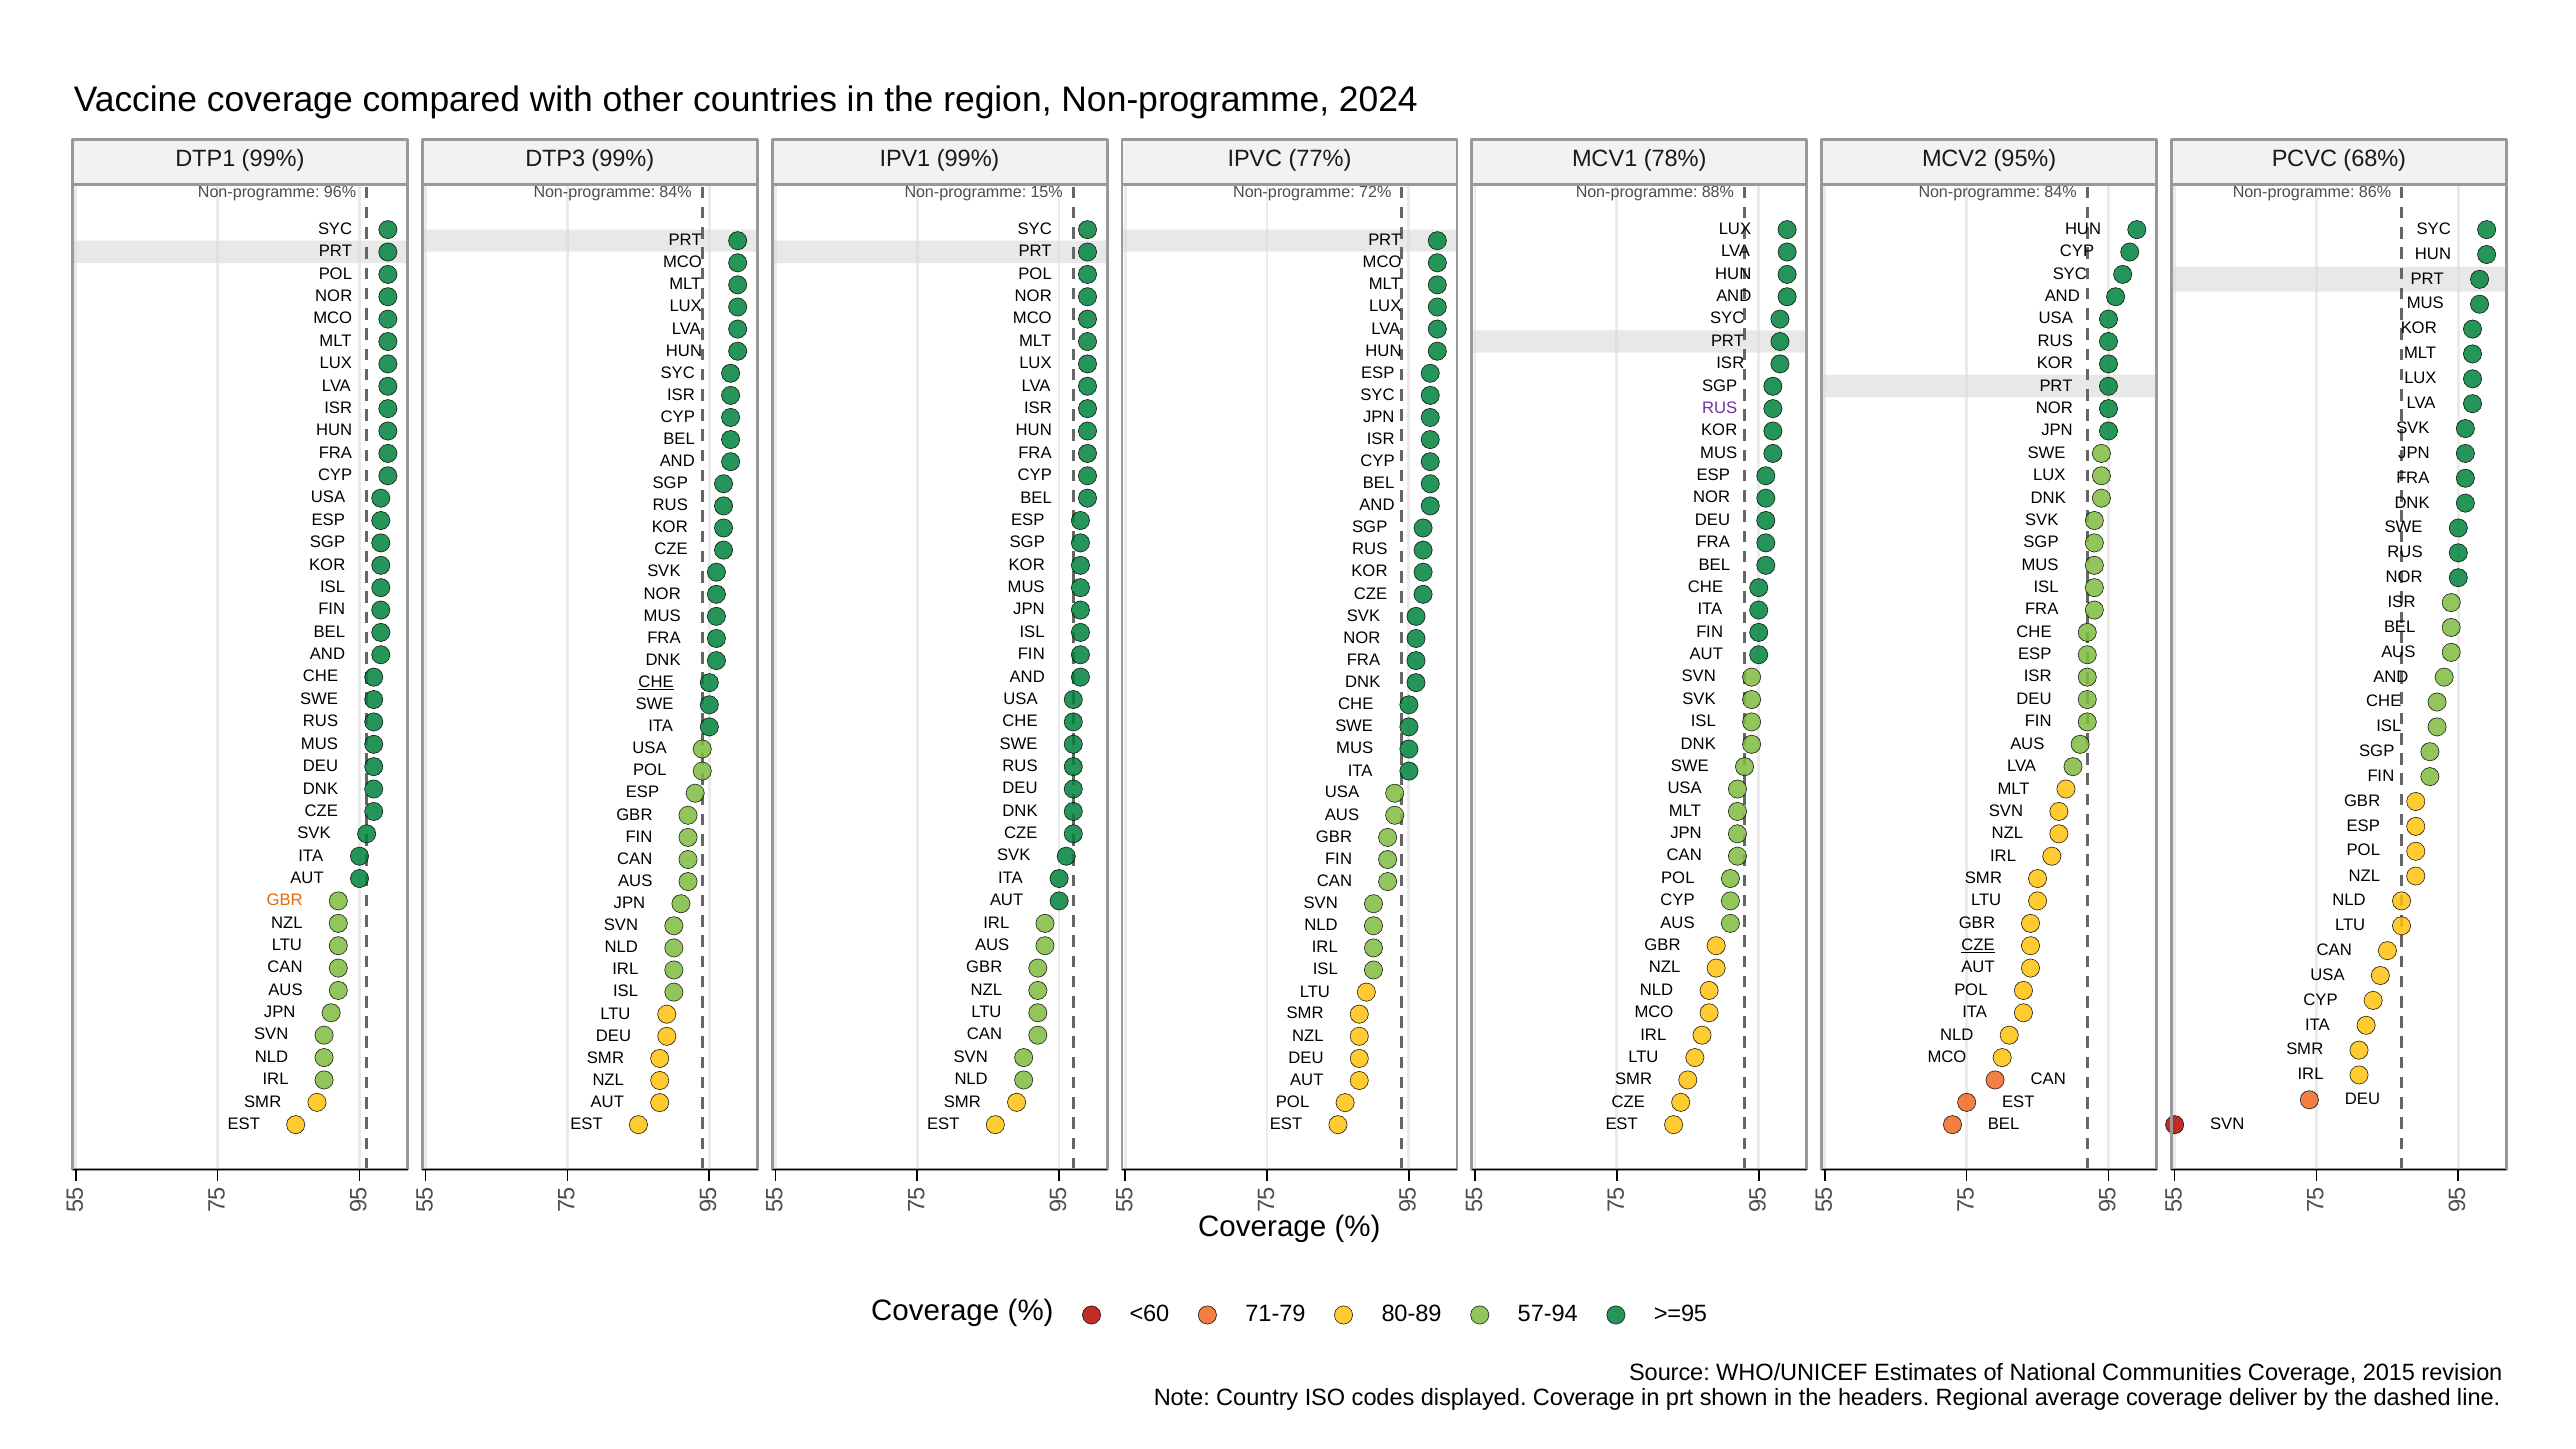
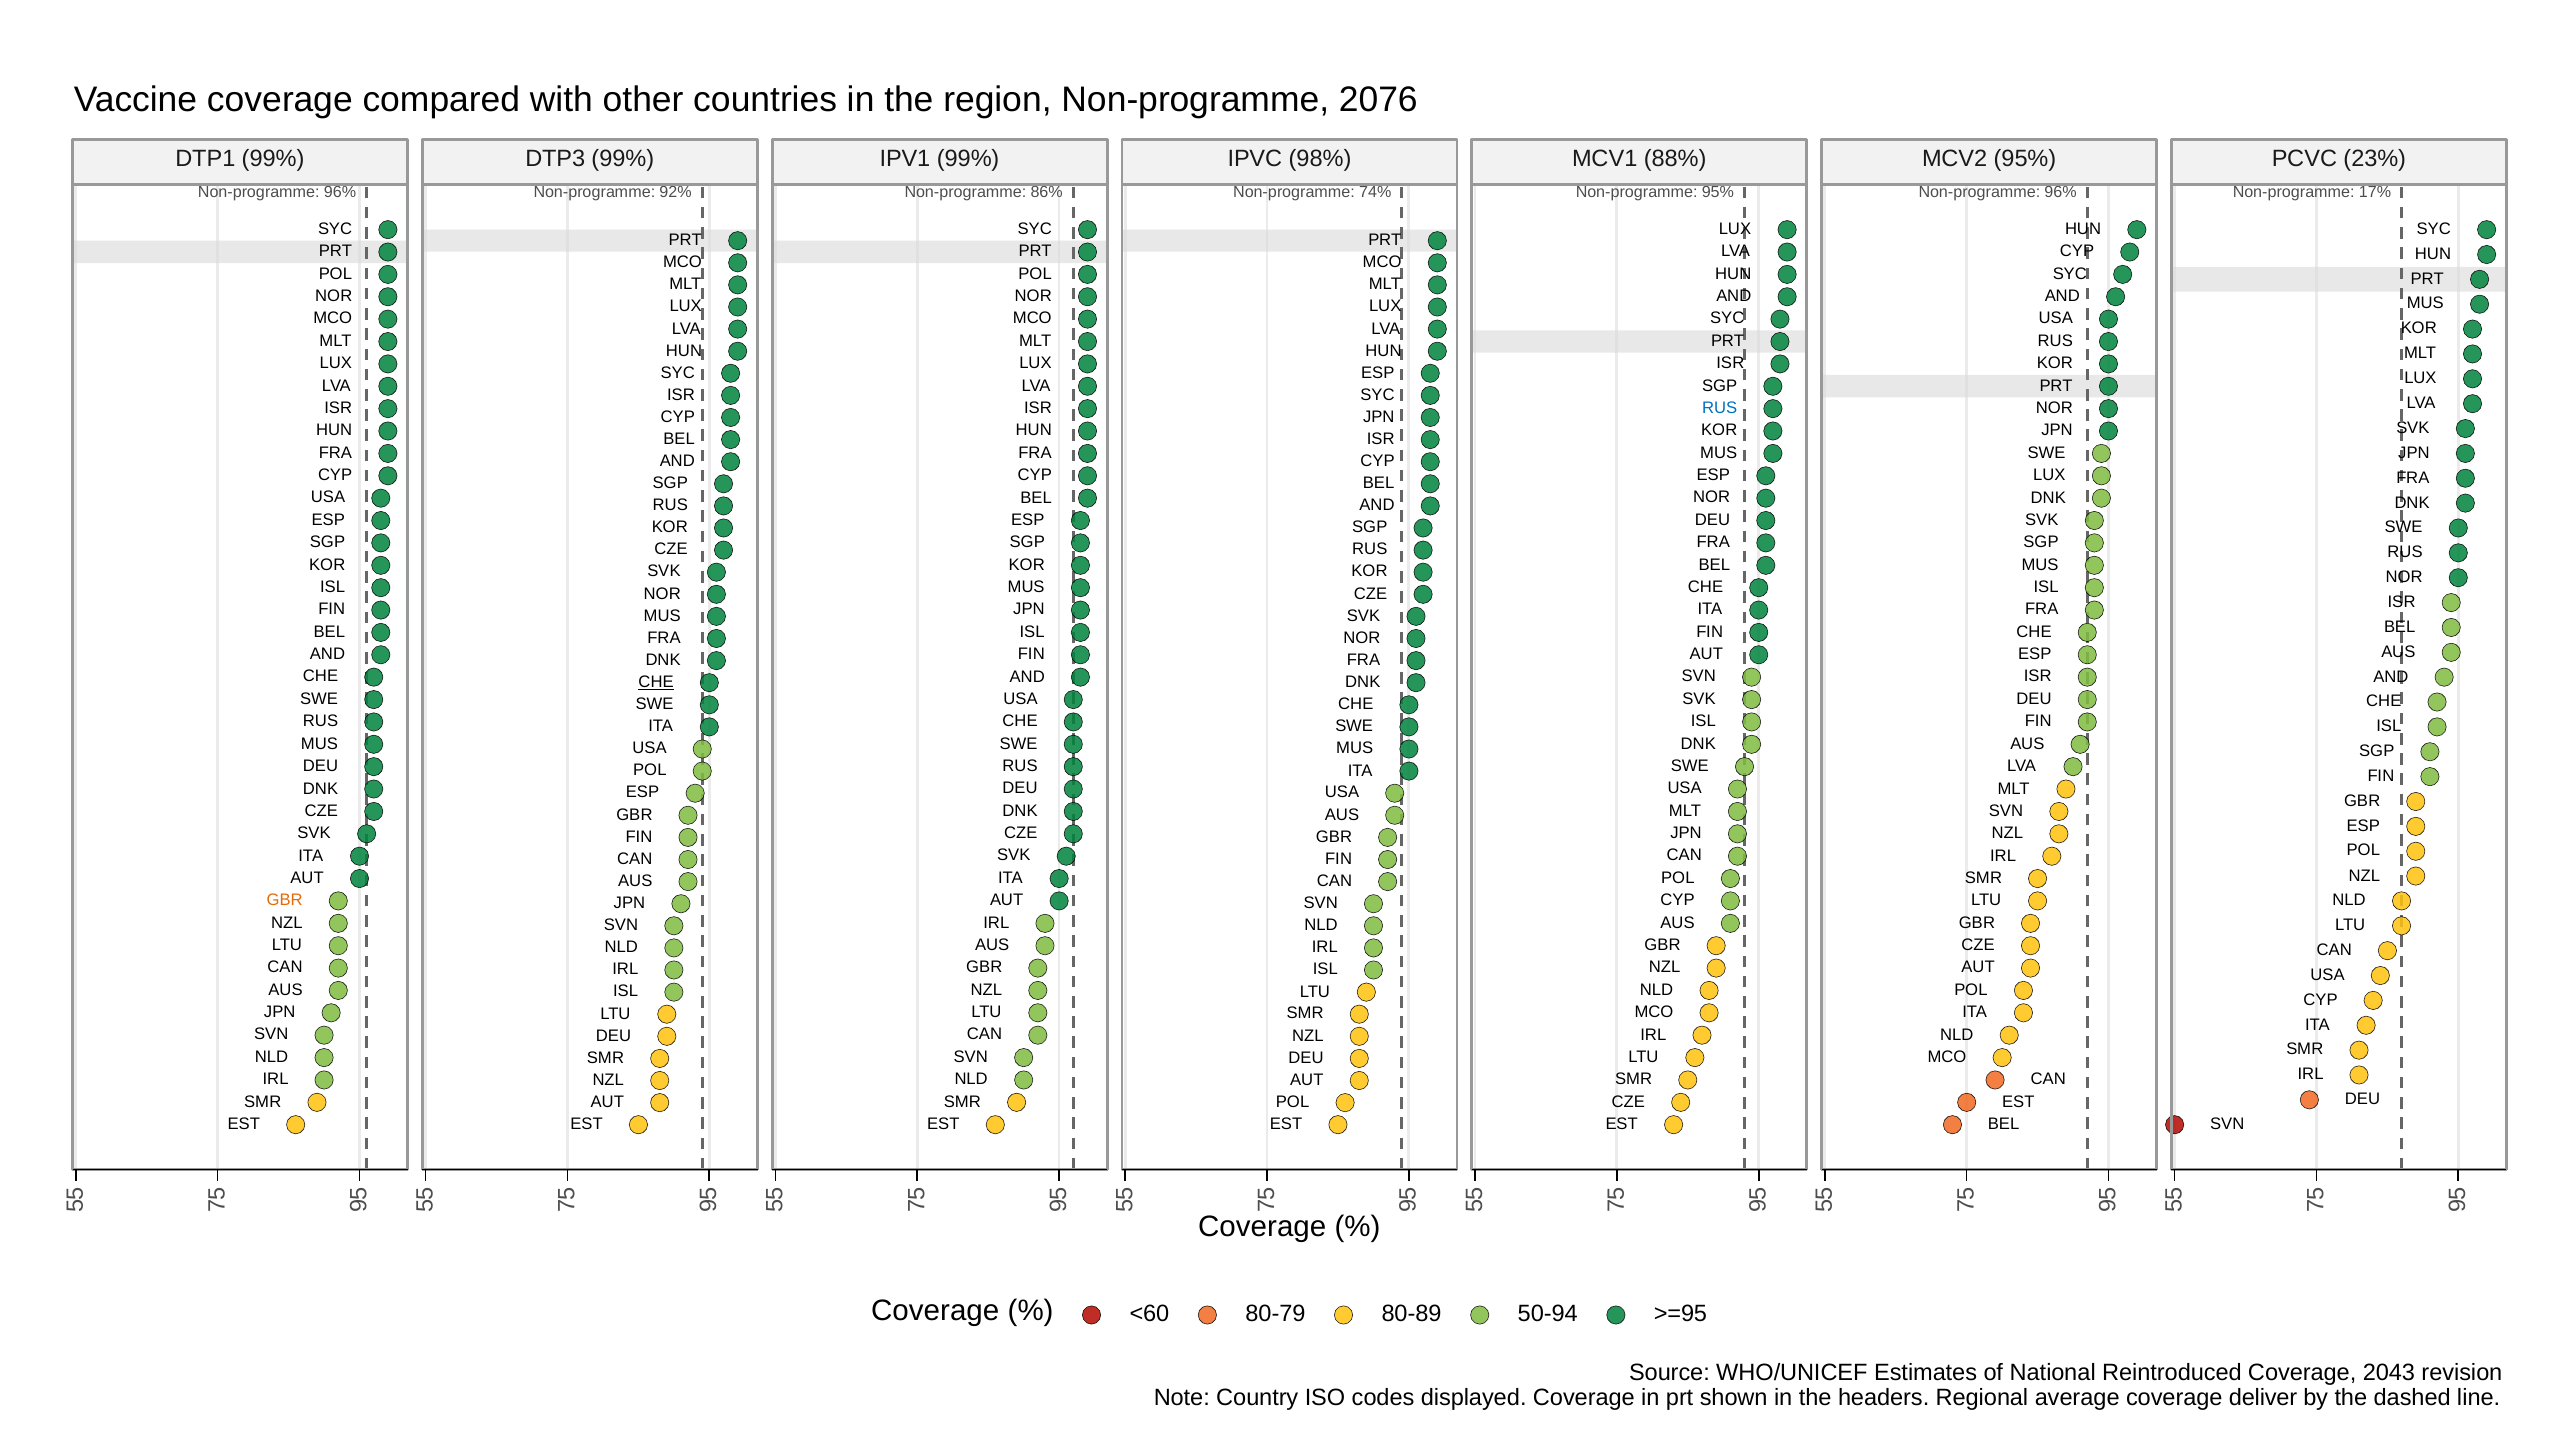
2024: 2024 -> 2076
77%: 77% -> 98%
78%: 78% -> 88%
68%: 68% -> 23%
84% at (676, 192): 84% -> 92%
15%: 15% -> 86%
72%: 72% -> 74%
Non-programme 88%: 88% -> 95%
84% at (2061, 192): 84% -> 96%
86%: 86% -> 17%
RUS at (1720, 408) colour: purple -> blue
CZE at (1978, 945) underline: present -> none
71-79: 71-79 -> 80-79
57-94: 57-94 -> 50-94
Communities: Communities -> Reintroduced
2015: 2015 -> 2043
